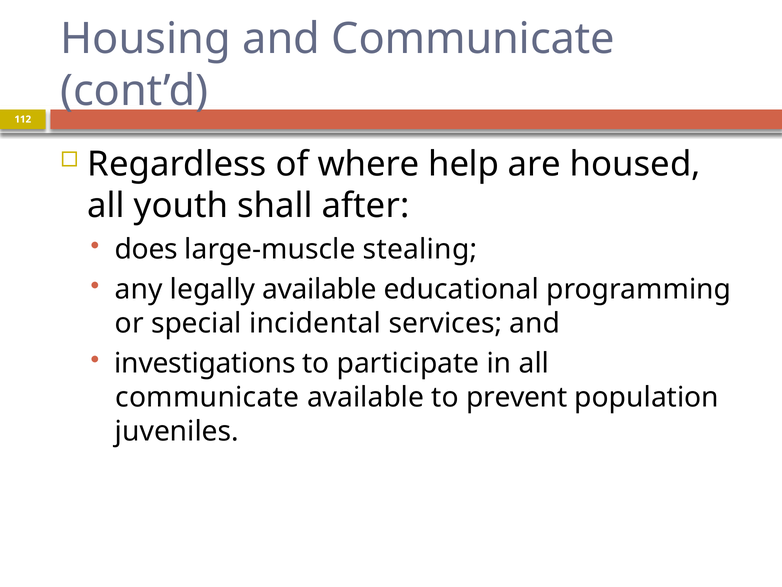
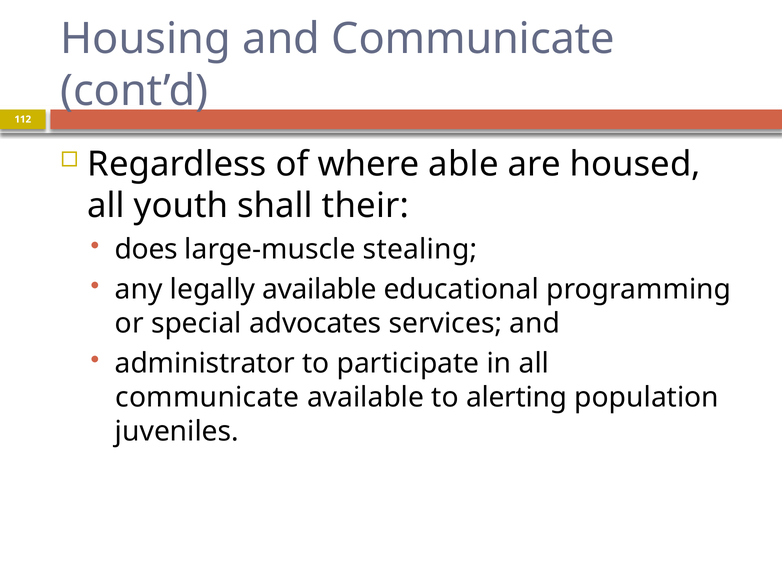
help: help -> able
after: after -> their
incidental: incidental -> advocates
investigations: investigations -> administrator
prevent: prevent -> alerting
